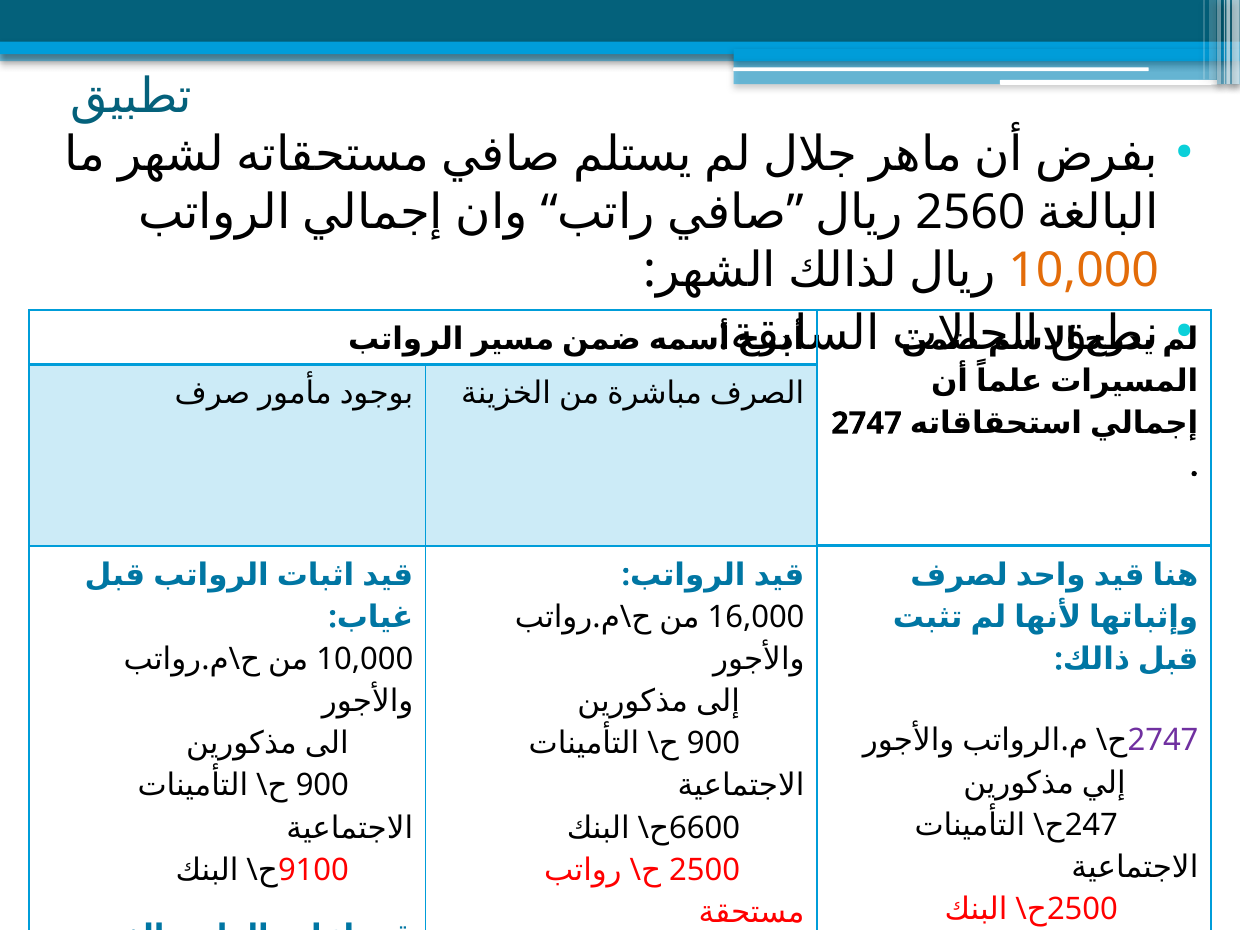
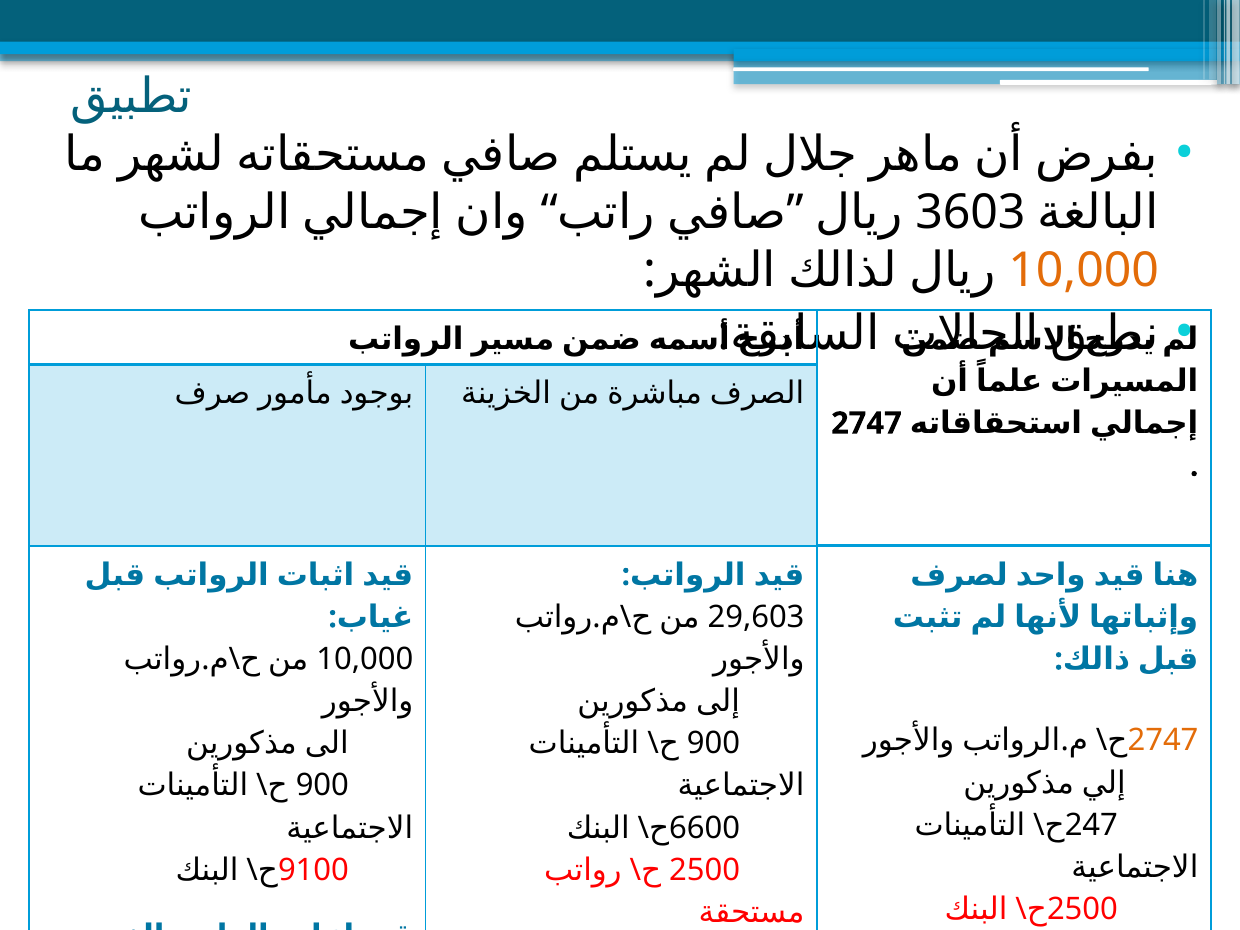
2560: 2560 -> 3603
16,000: 16,000 -> 29,603
2747 at (1163, 741) colour: purple -> orange
